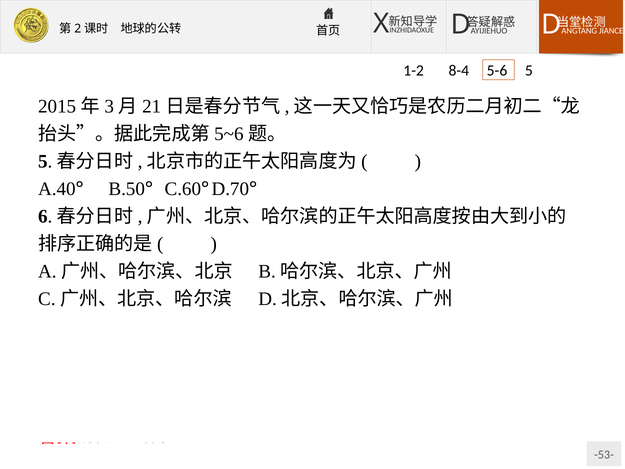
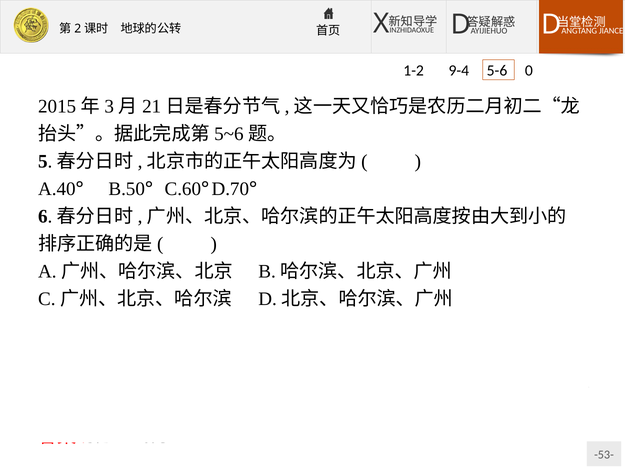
8-4: 8-4 -> 9-4
5: 5 -> 0
